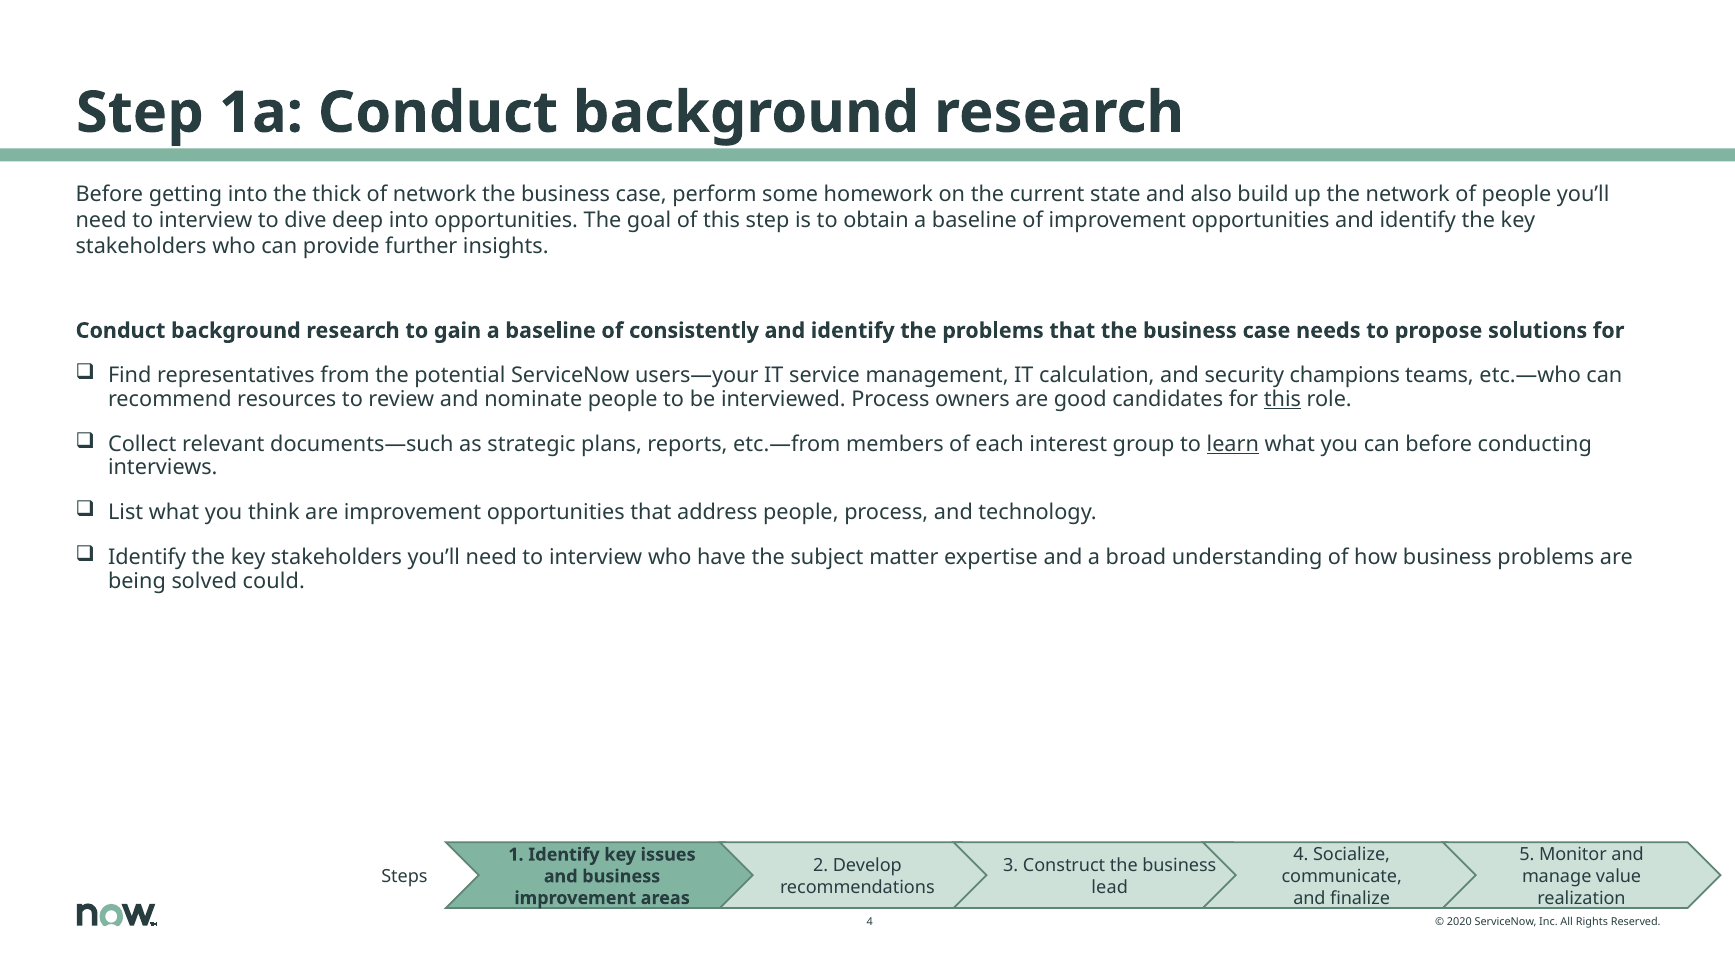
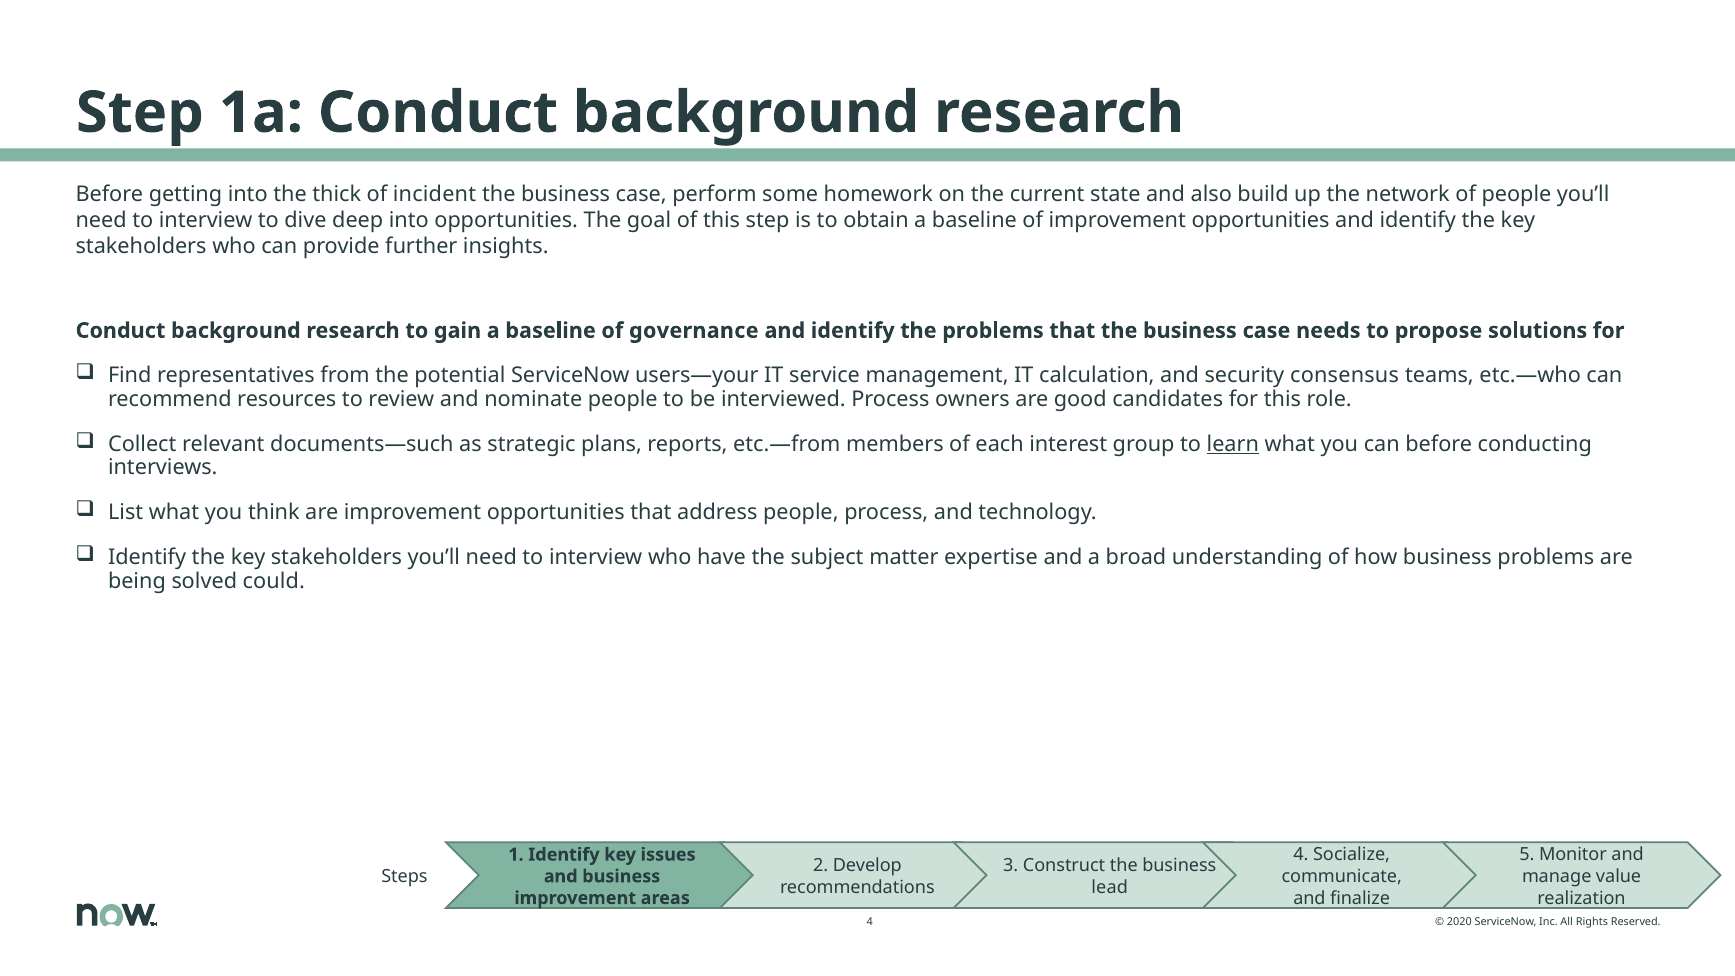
of network: network -> incident
consistently: consistently -> governance
champions: champions -> consensus
this at (1282, 399) underline: present -> none
